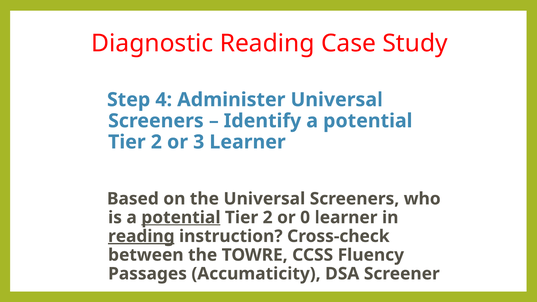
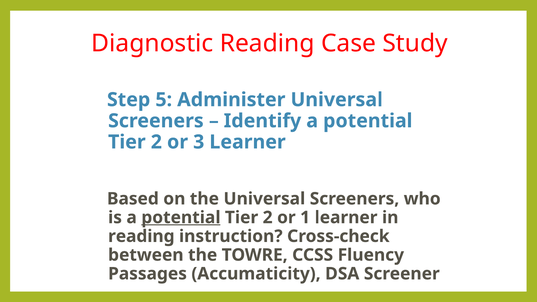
4: 4 -> 5
0: 0 -> 1
reading at (141, 236) underline: present -> none
